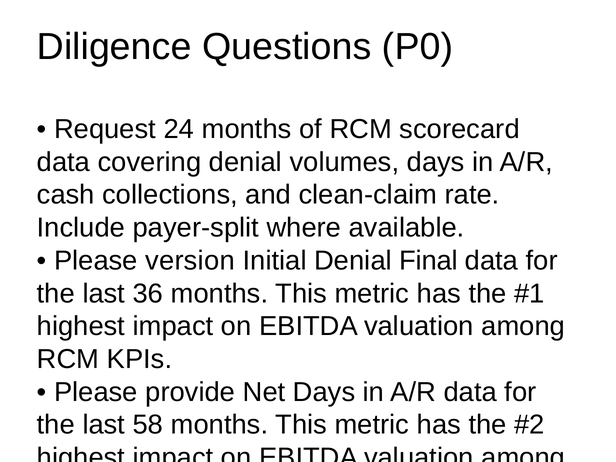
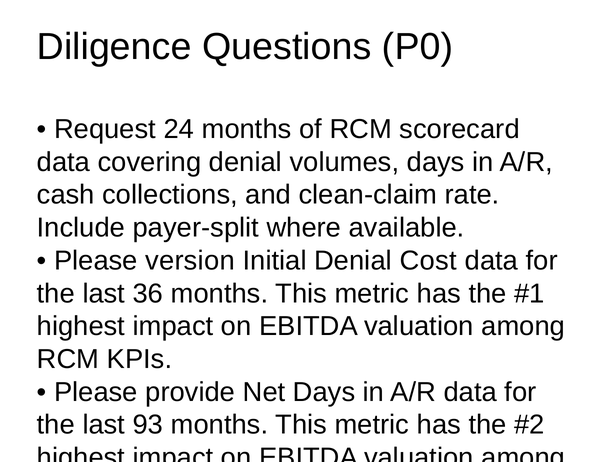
Denial Final: Final -> Cost
58: 58 -> 93
